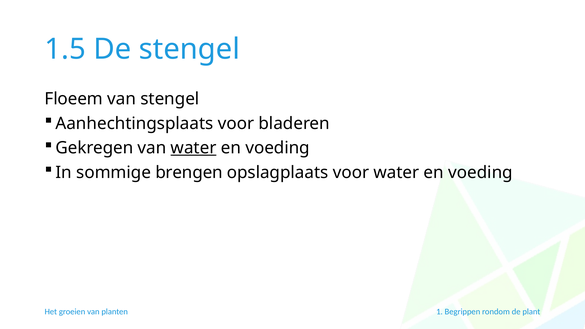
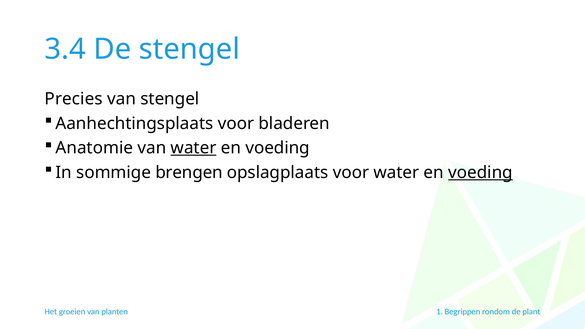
1.5: 1.5 -> 3.4
Floeem: Floeem -> Precies
Gekregen: Gekregen -> Anatomie
voeding at (480, 172) underline: none -> present
